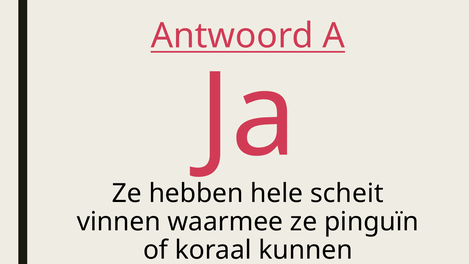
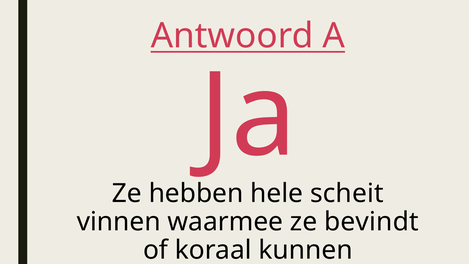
pinguïn: pinguïn -> bevindt
